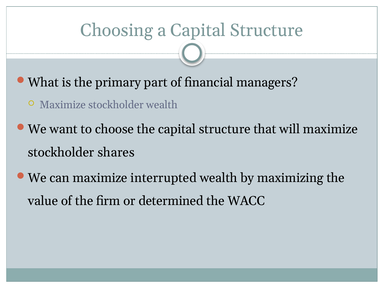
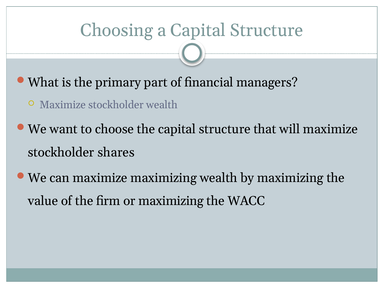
maximize interrupted: interrupted -> maximizing
or determined: determined -> maximizing
